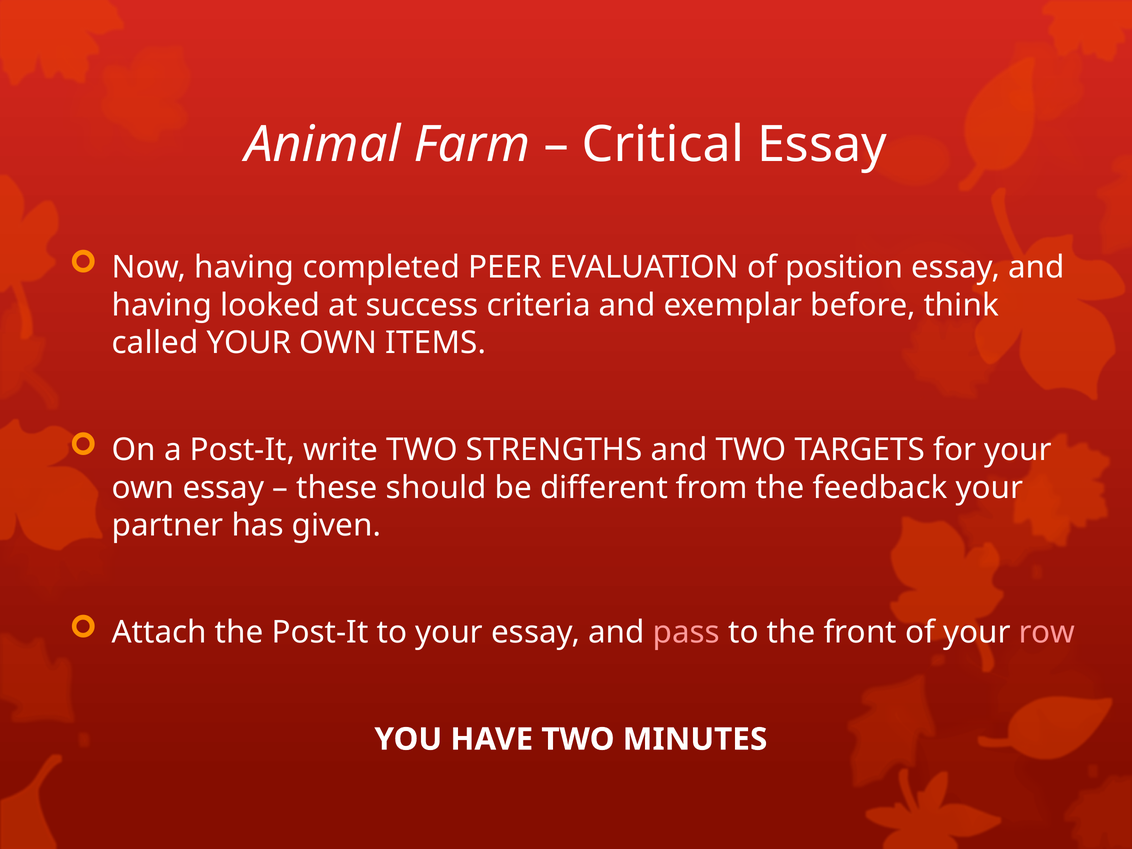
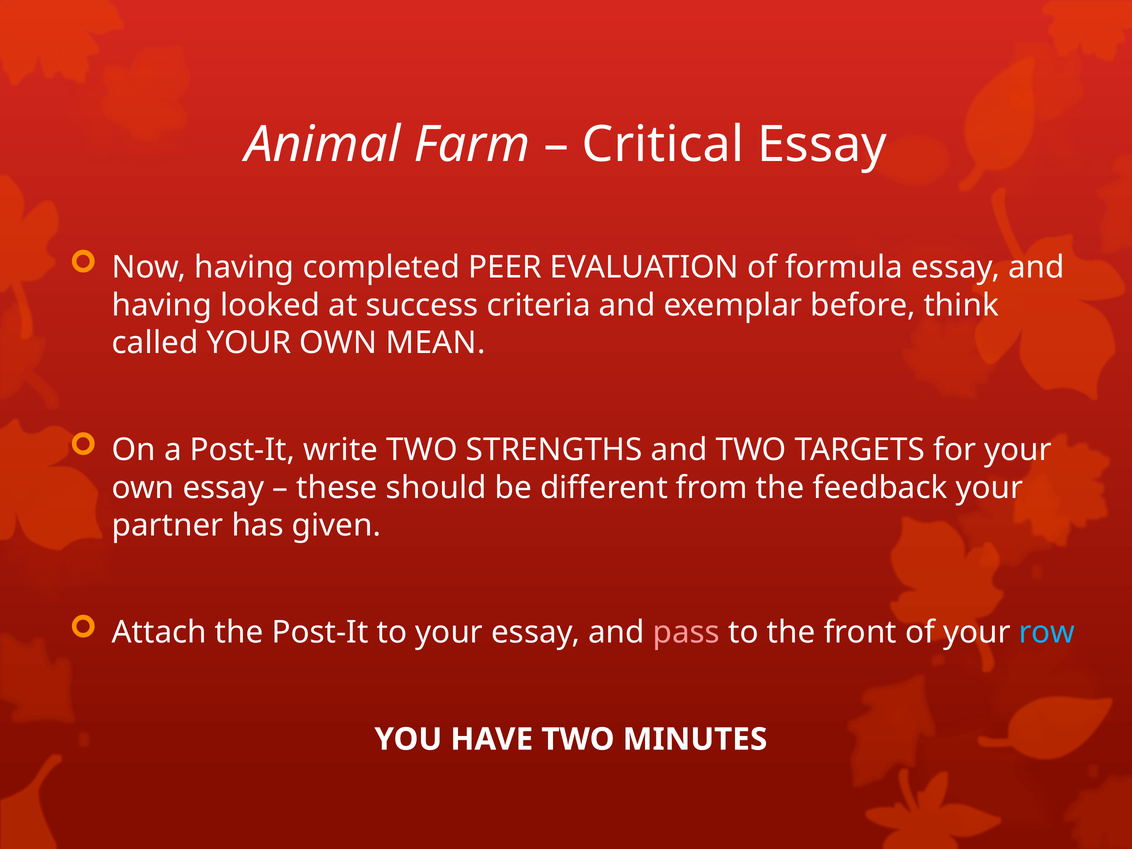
position: position -> formula
ITEMS: ITEMS -> MEAN
row colour: pink -> light blue
